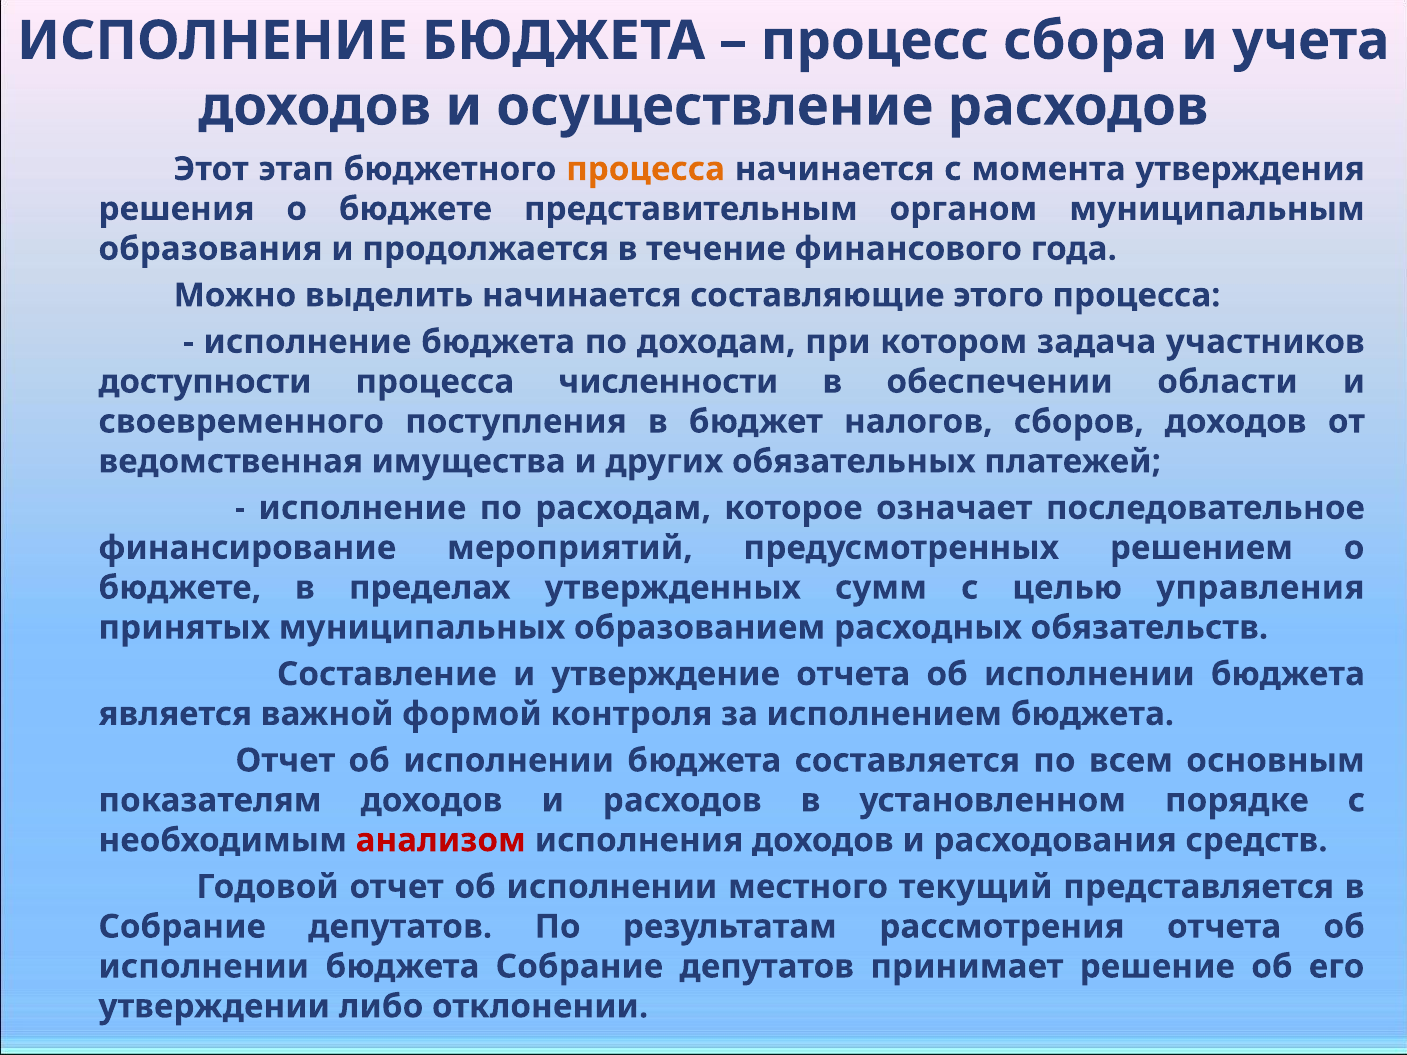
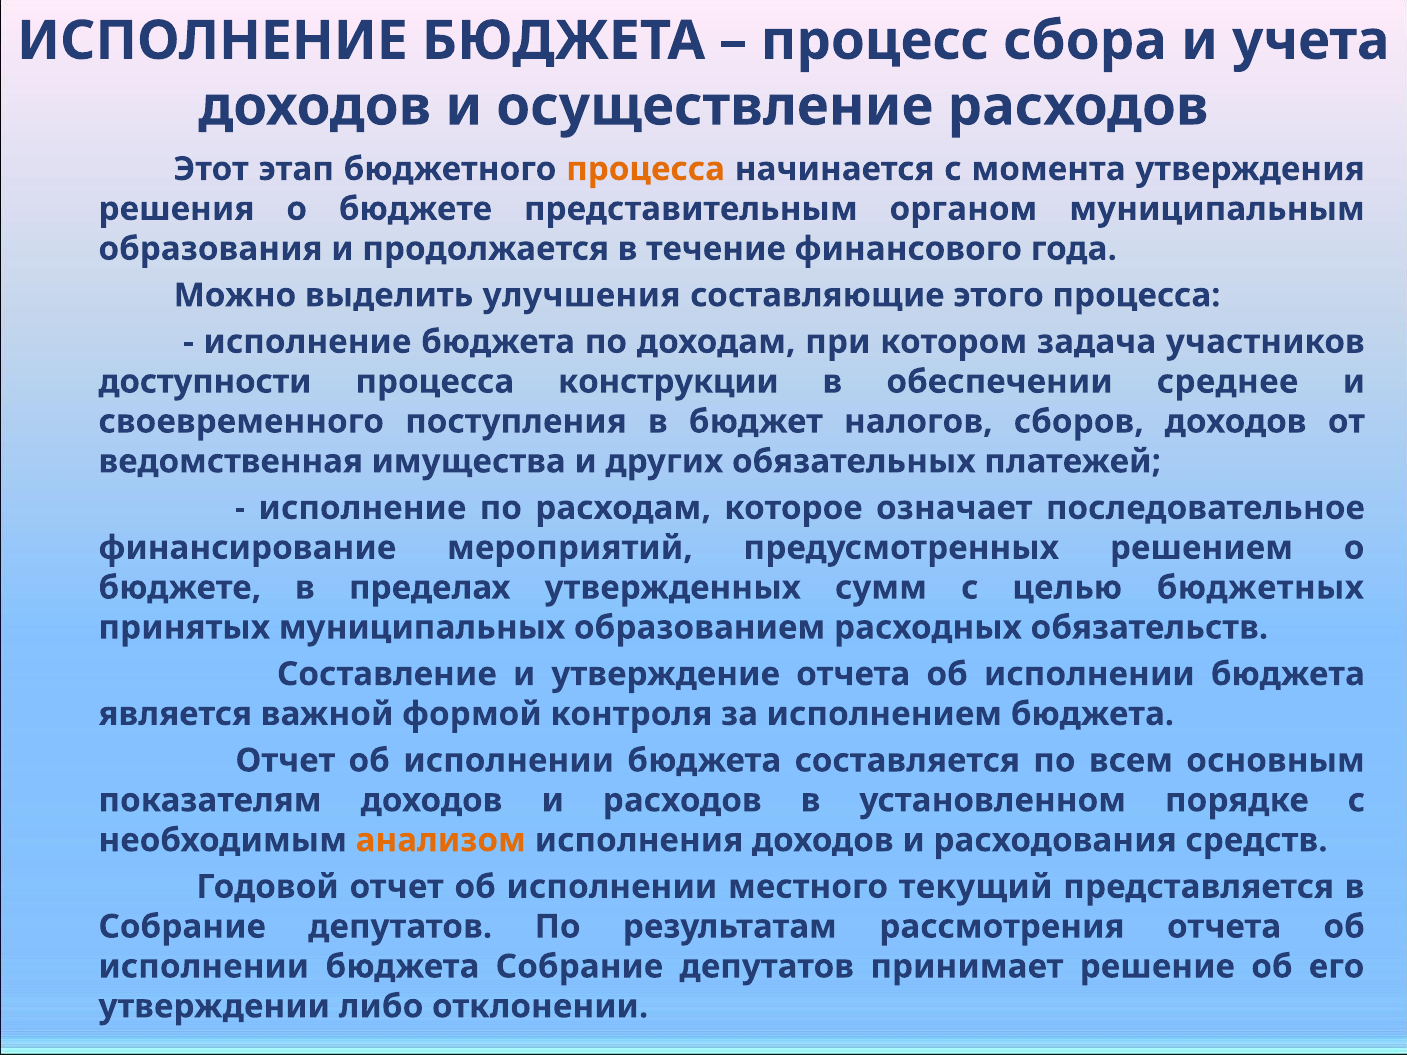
выделить начинается: начинается -> улучшения
численности: численности -> конструкции
области: области -> среднее
управления: управления -> бюджетных
анализом colour: red -> orange
